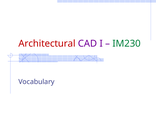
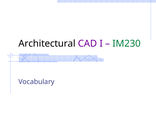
Architectural colour: red -> black
